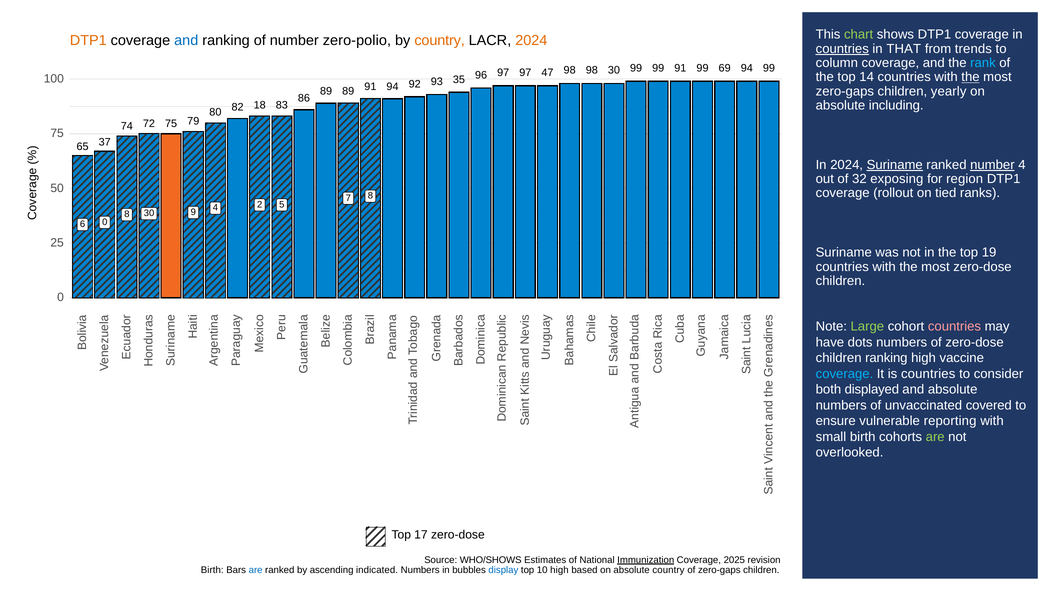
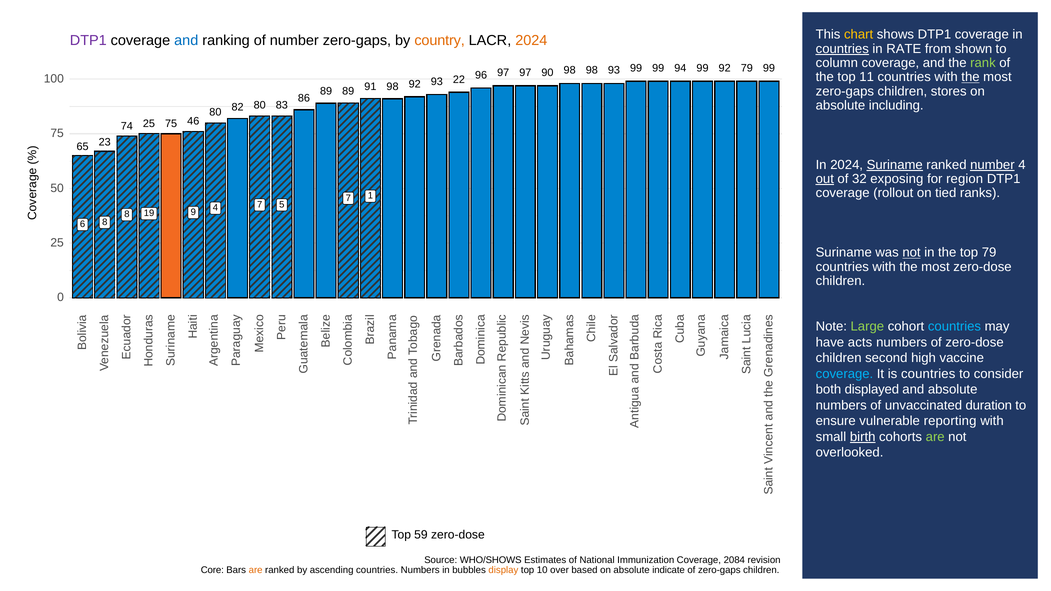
chart colour: light green -> yellow
DTP1 at (88, 41) colour: orange -> purple
number zero-polio: zero-polio -> zero-gaps
THAT: THAT -> RATE
trends: trends -> shown
rank colour: light blue -> light green
99 69: 69 -> 92
99 94: 94 -> 79
98 91: 91 -> 94
98 30: 30 -> 93
14: 14 -> 11
yearly: yearly -> stores
91 94: 94 -> 98
35: 35 -> 22
47: 47 -> 90
82 18: 18 -> 80
74 72: 72 -> 25
79: 79 -> 46
37: 37 -> 23
out underline: none -> present
7 8: 8 -> 1
8 30: 30 -> 19
4 2: 2 -> 7
6 0: 0 -> 8
not at (911, 253) underline: none -> present
top 19: 19 -> 79
countries at (954, 327) colour: pink -> light blue
dots: dots -> acts
children ranking: ranking -> second
covered: covered -> duration
birth at (863, 437) underline: none -> present
17: 17 -> 59
Immunization underline: present -> none
2025: 2025 -> 2084
Birth at (212, 570): Birth -> Core
are at (256, 570) colour: blue -> orange
ascending indicated: indicated -> countries
display colour: blue -> orange
10 high: high -> over
absolute country: country -> indicate
